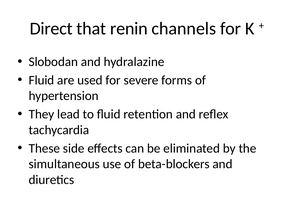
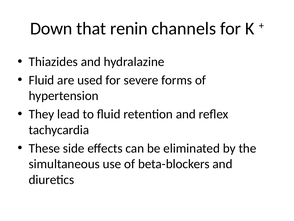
Direct: Direct -> Down
Slobodan: Slobodan -> Thiazides
